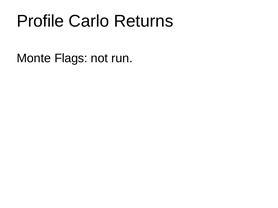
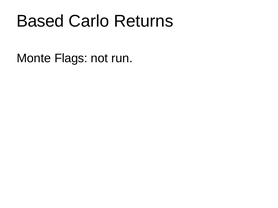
Profile: Profile -> Based
